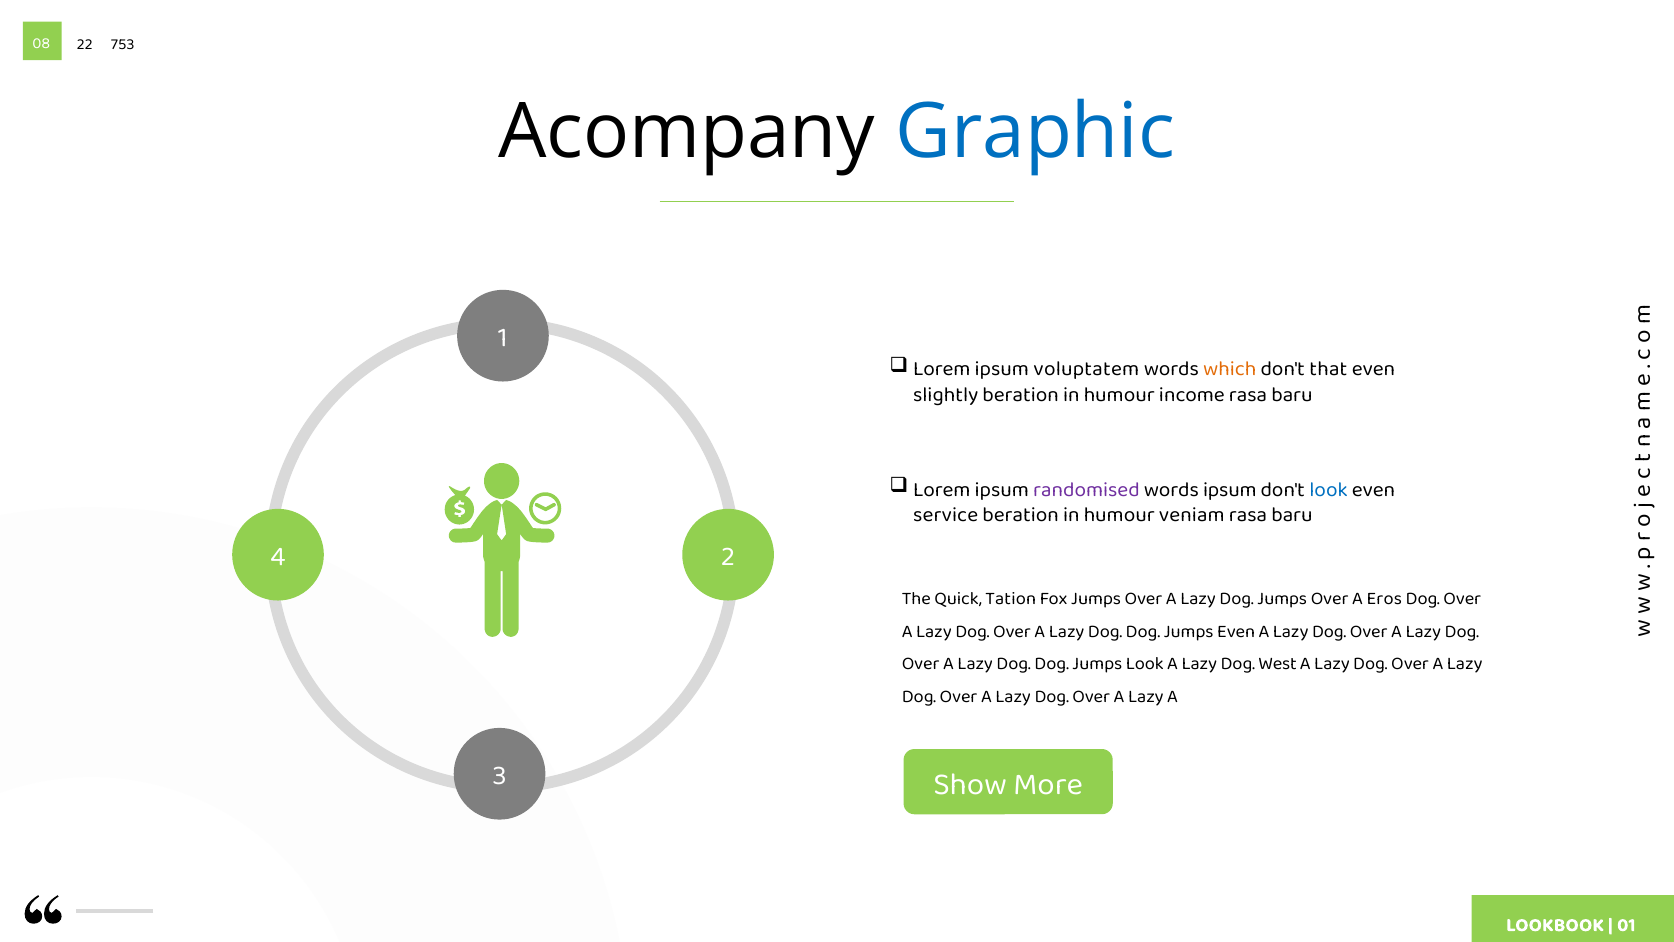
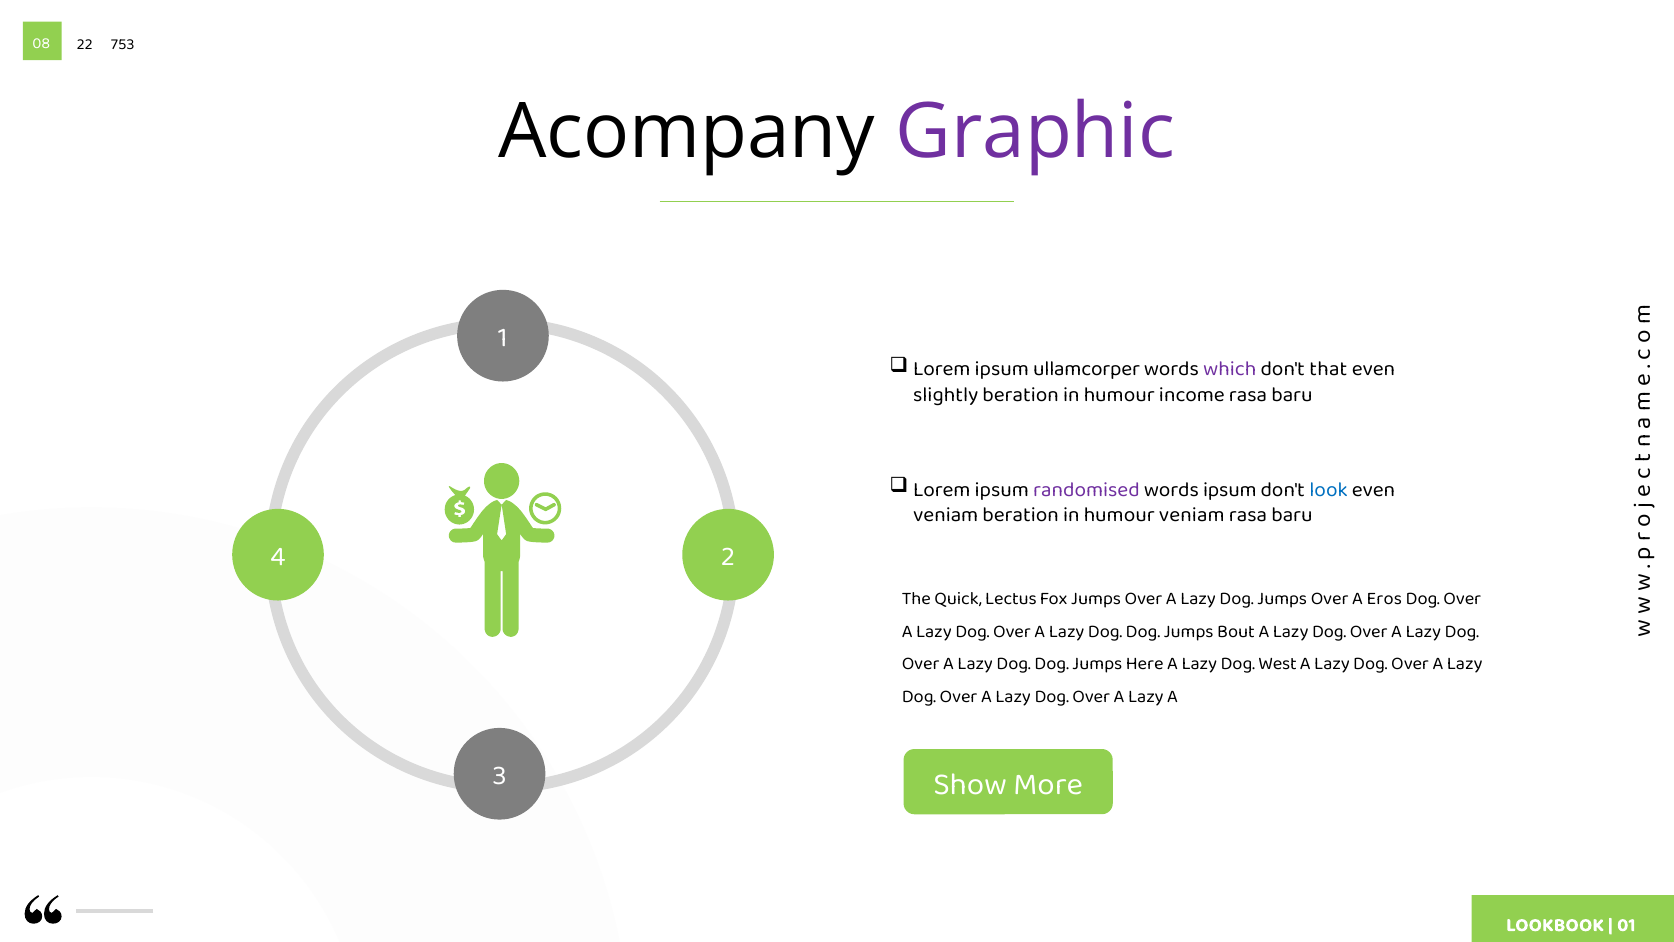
Graphic colour: blue -> purple
voluptatem: voluptatem -> ullamcorper
which colour: orange -> purple
service at (946, 514): service -> veniam
Tation: Tation -> Lectus
Jumps Even: Even -> Bout
Jumps Look: Look -> Here
